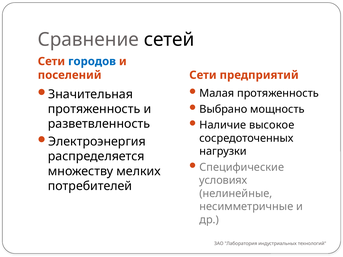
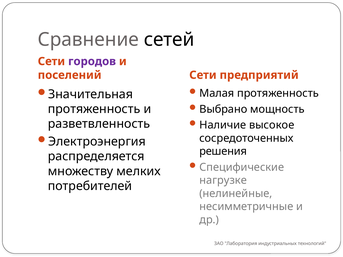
городов colour: blue -> purple
нагрузки: нагрузки -> решения
условиях: условиях -> нагрузке
